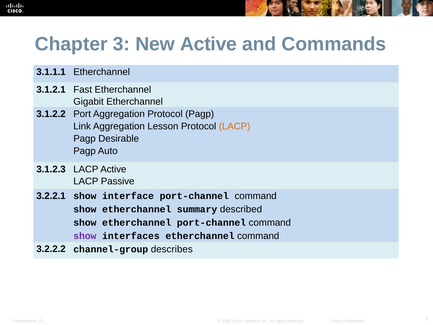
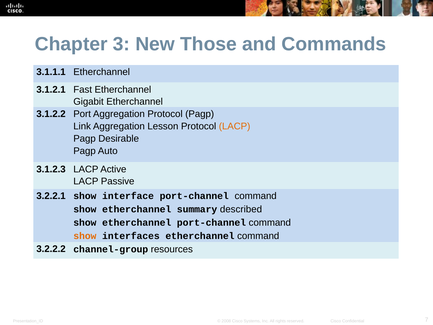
New Active: Active -> Those
show at (85, 236) colour: purple -> orange
describes: describes -> resources
